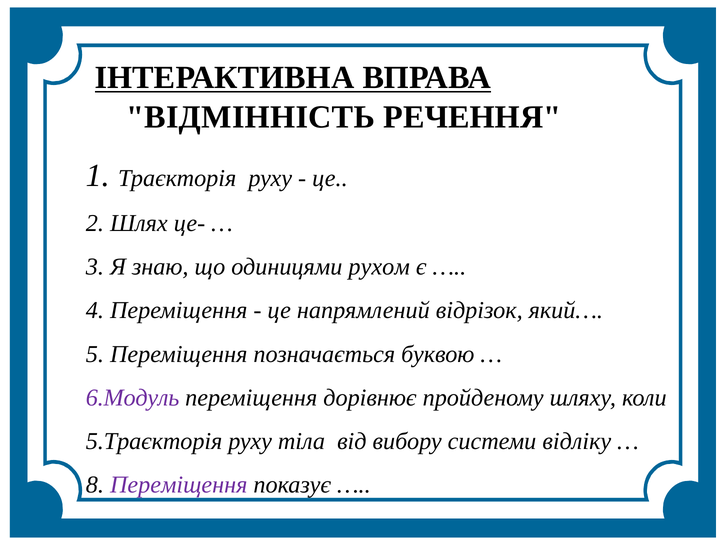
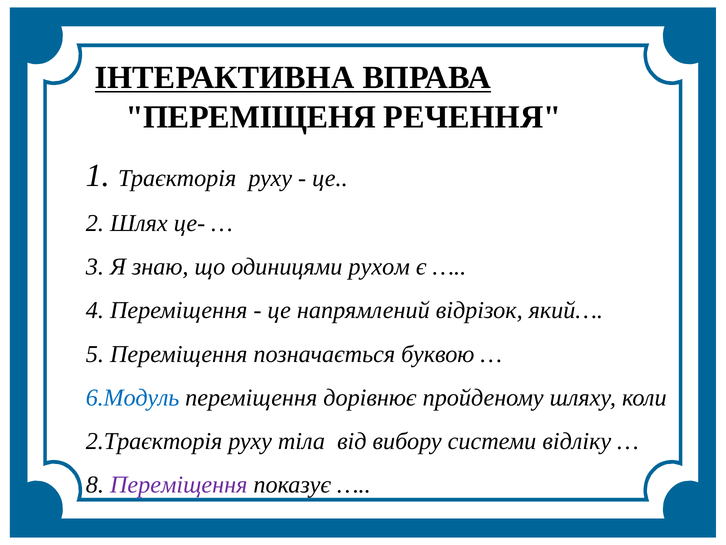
ВІДМІННІСТЬ: ВІДМІННІСТЬ -> ПЕРЕМІЩЕНЯ
6.Модуль colour: purple -> blue
5.Траєкторія: 5.Траєкторія -> 2.Траєкторія
